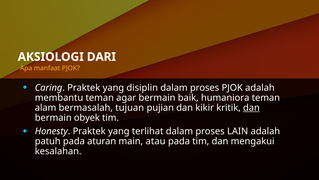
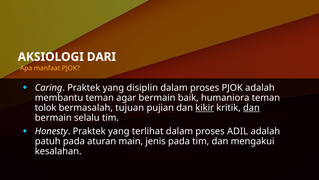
alam: alam -> tolok
kikir underline: none -> present
obyek: obyek -> selalu
LAIN: LAIN -> ADIL
atau: atau -> jenis
